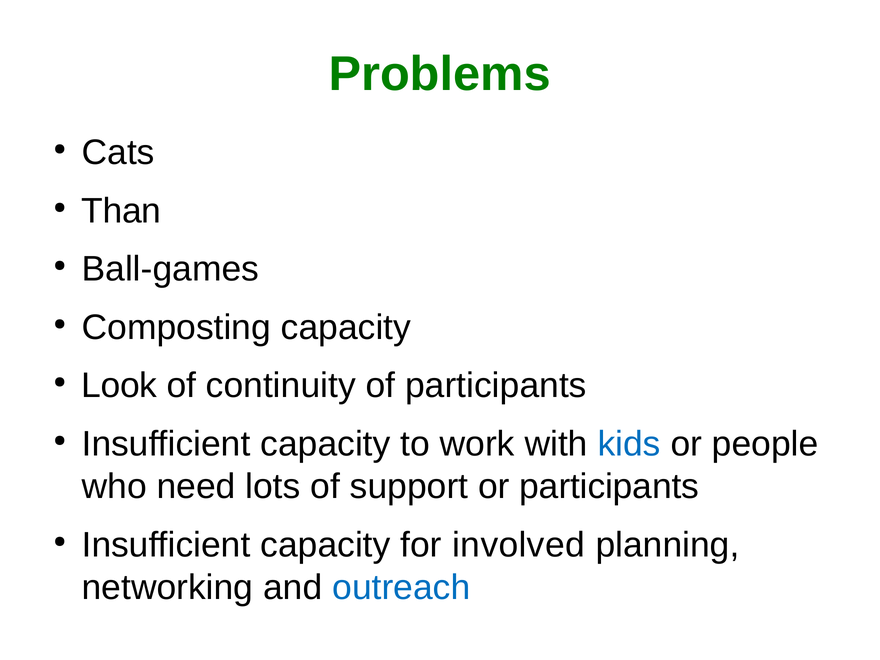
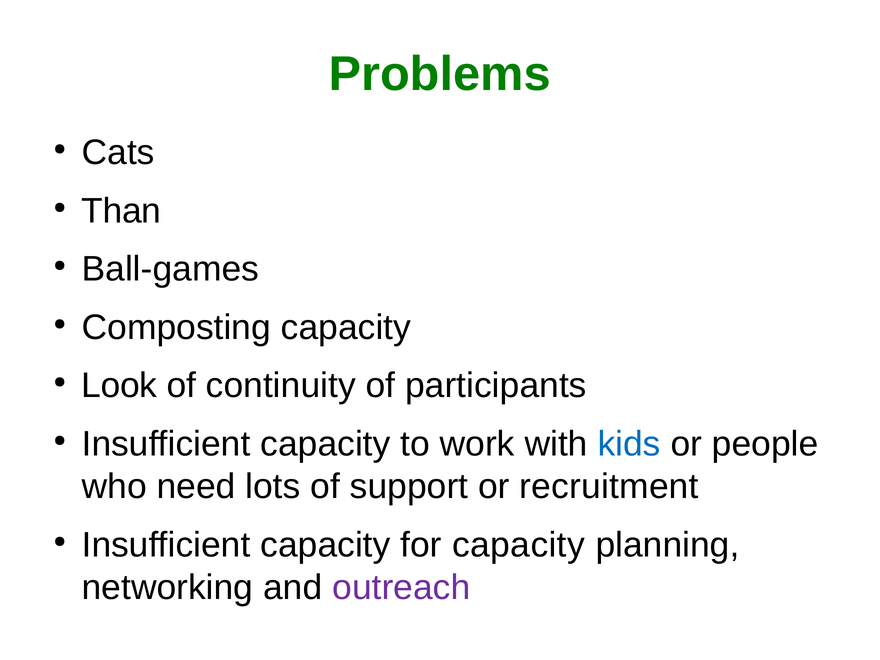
or participants: participants -> recruitment
for involved: involved -> capacity
outreach colour: blue -> purple
